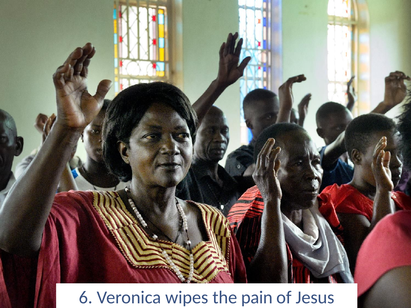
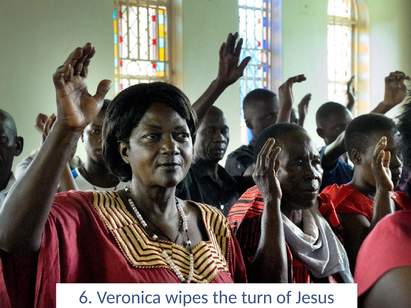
pain: pain -> turn
